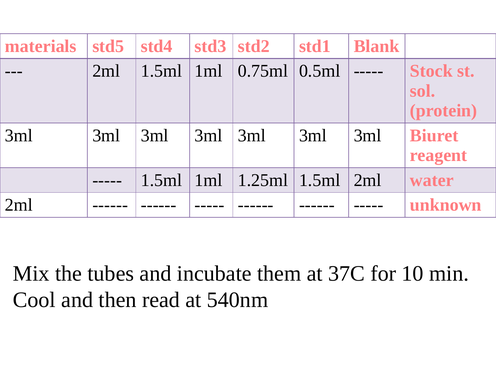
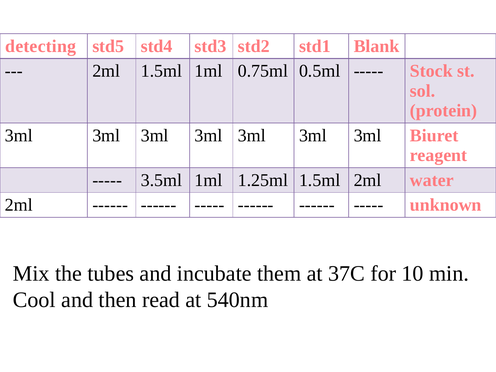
materials: materials -> detecting
1.5ml at (161, 180): 1.5ml -> 3.5ml
